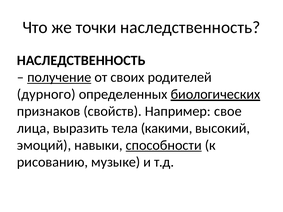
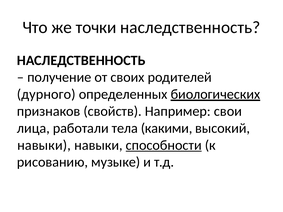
получение underline: present -> none
свое: свое -> свои
выразить: выразить -> работали
эмоций at (44, 145): эмоций -> навыки
